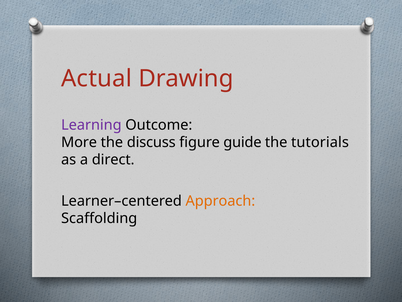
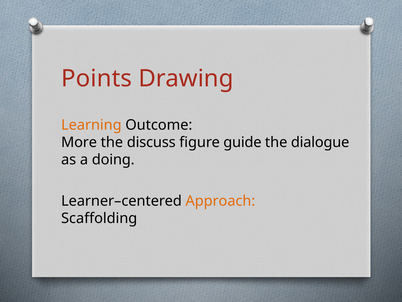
Actual: Actual -> Points
Learning colour: purple -> orange
tutorials: tutorials -> dialogue
direct: direct -> doing
